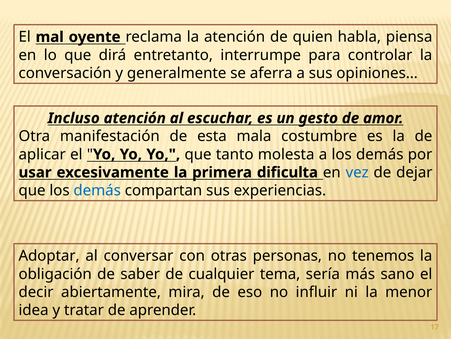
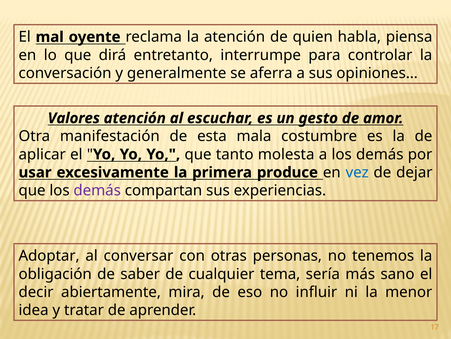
Incluso: Incluso -> Valores
dificulta: dificulta -> produce
demás at (97, 190) colour: blue -> purple
